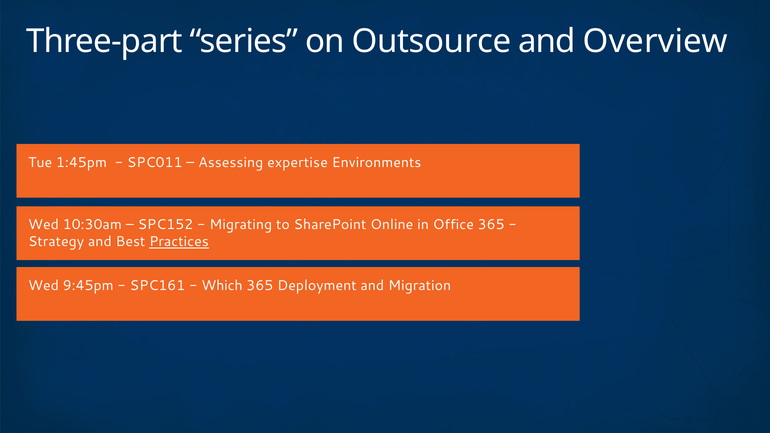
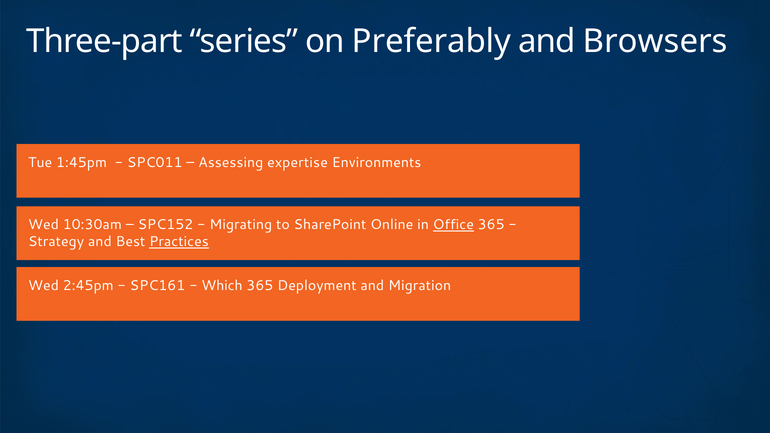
Outsource: Outsource -> Preferably
Overview: Overview -> Browsers
Office underline: none -> present
9:45pm: 9:45pm -> 2:45pm
